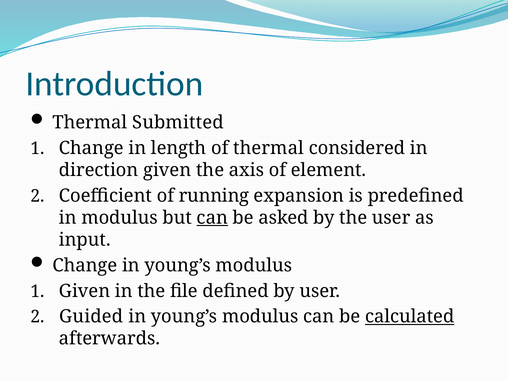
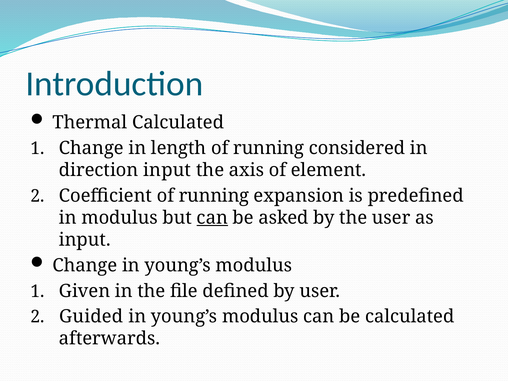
Thermal Submitted: Submitted -> Calculated
length of thermal: thermal -> running
direction given: given -> input
calculated at (410, 317) underline: present -> none
